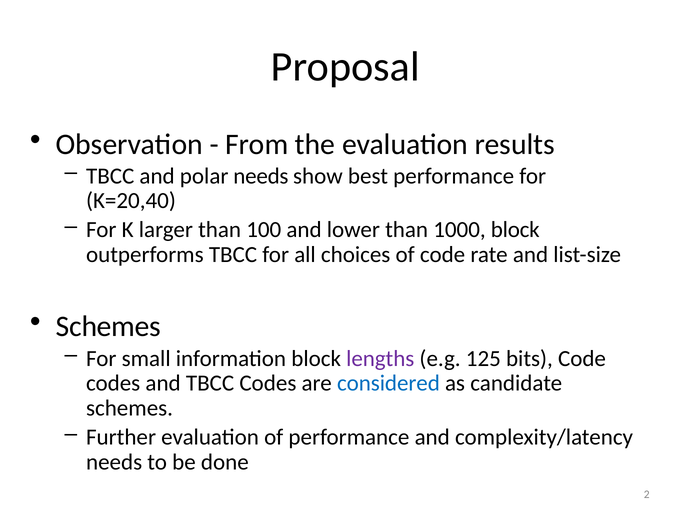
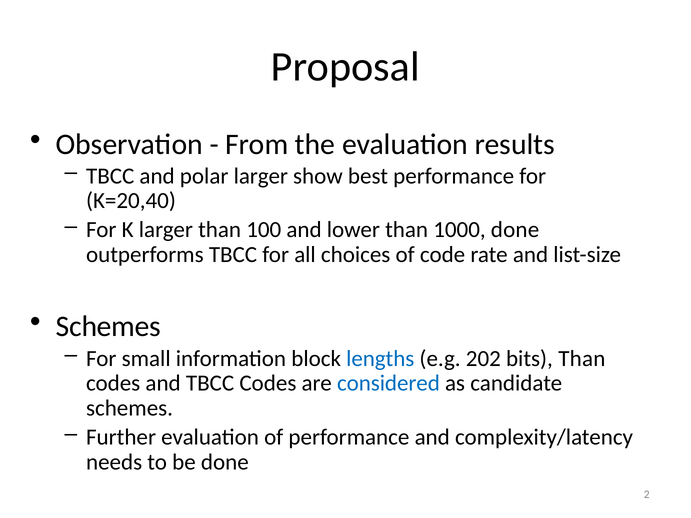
polar needs: needs -> larger
1000 block: block -> done
lengths colour: purple -> blue
125: 125 -> 202
bits Code: Code -> Than
